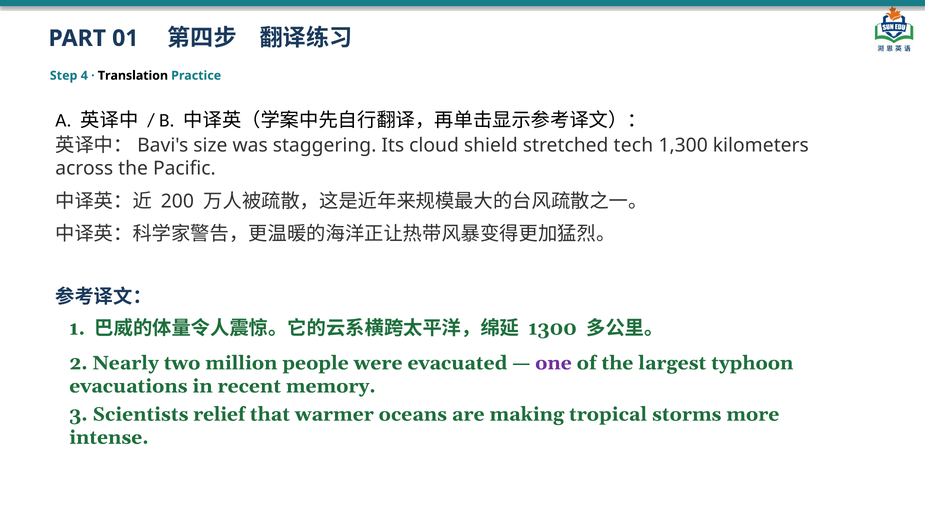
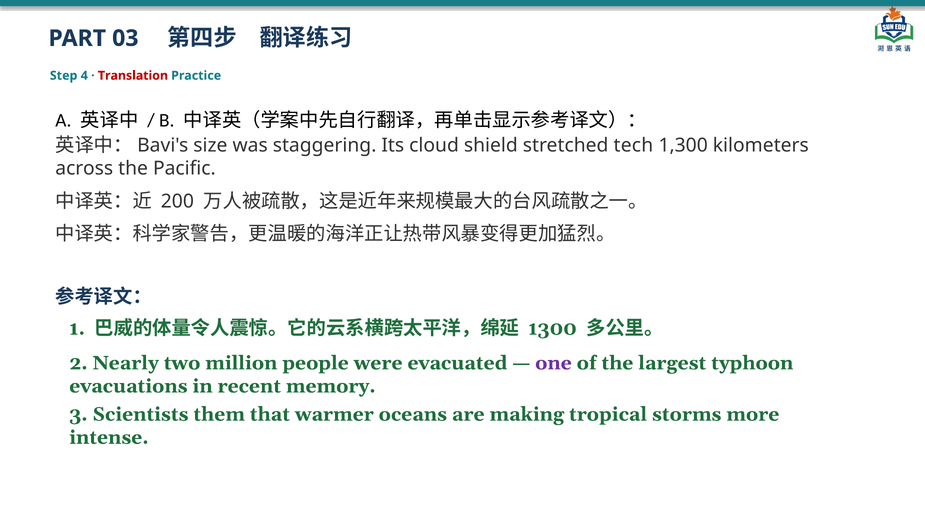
01: 01 -> 03
Translation colour: black -> red
relief: relief -> them
